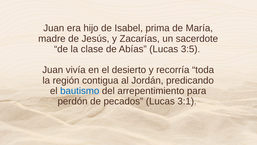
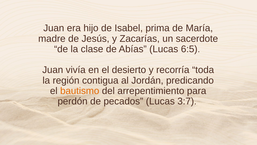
3:5: 3:5 -> 6:5
bautismo colour: blue -> orange
3:1: 3:1 -> 3:7
